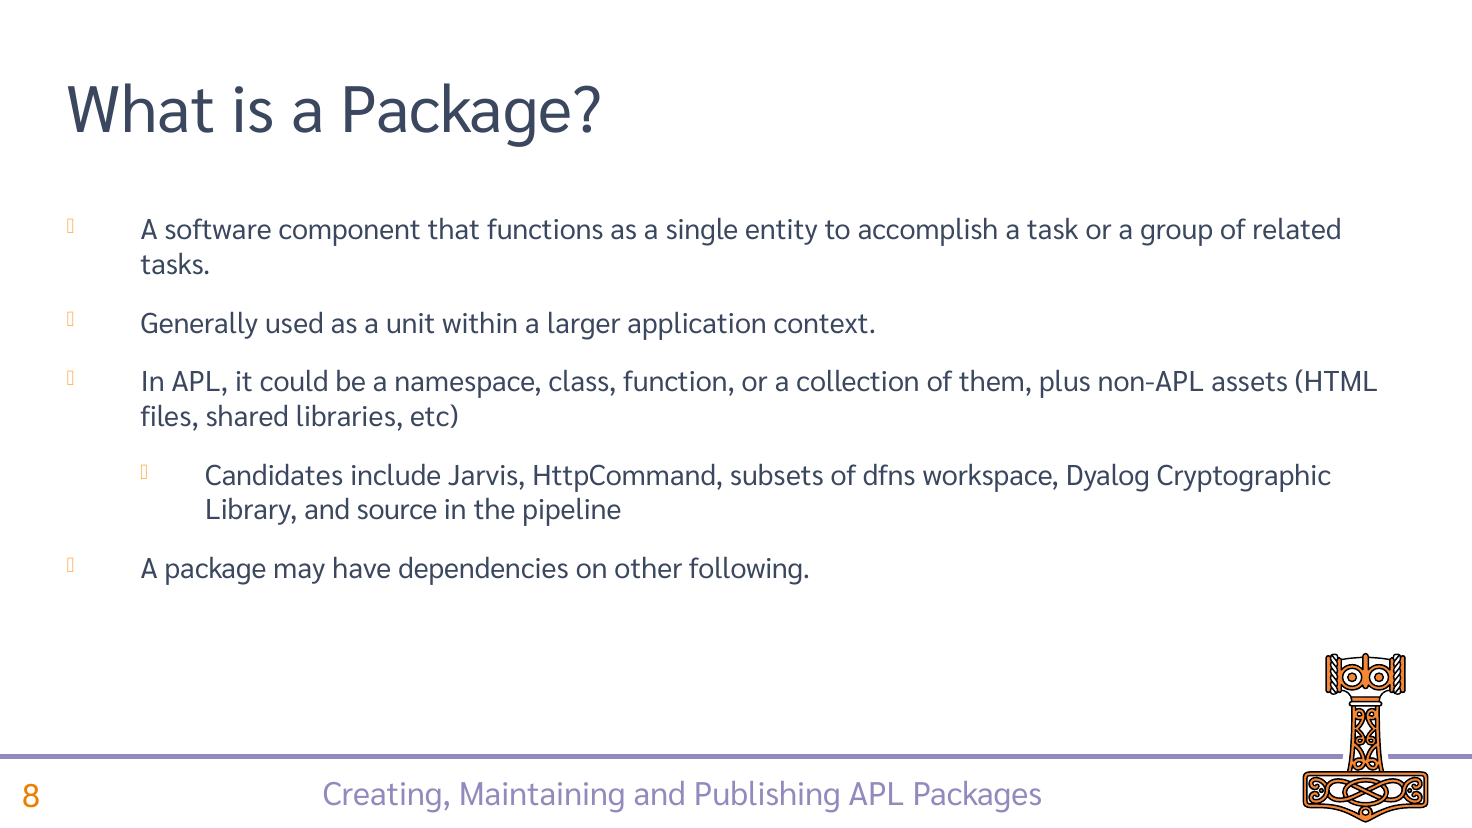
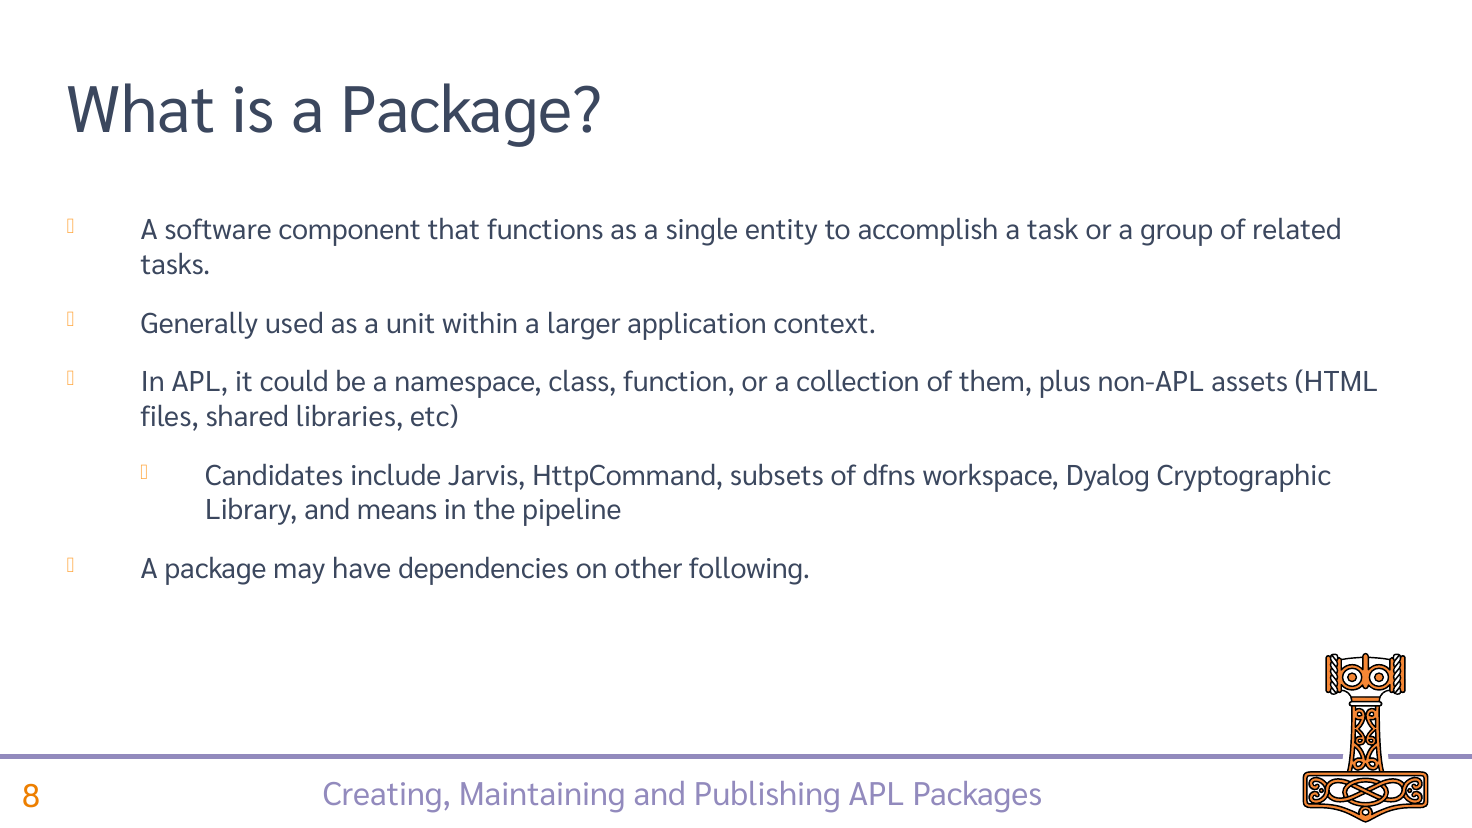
source: source -> means
